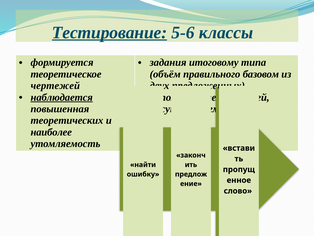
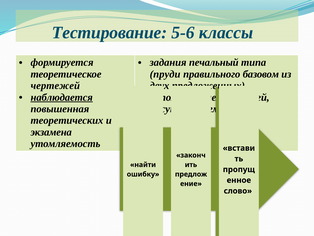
Тестирование underline: present -> none
итоговому: итоговому -> печальный
объём: объём -> пруди
наиболее: наиболее -> экзамена
